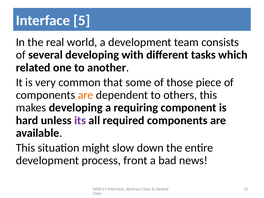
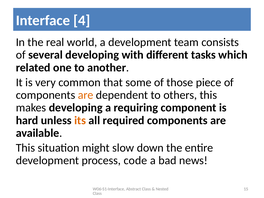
5: 5 -> 4
its colour: purple -> orange
front: front -> code
